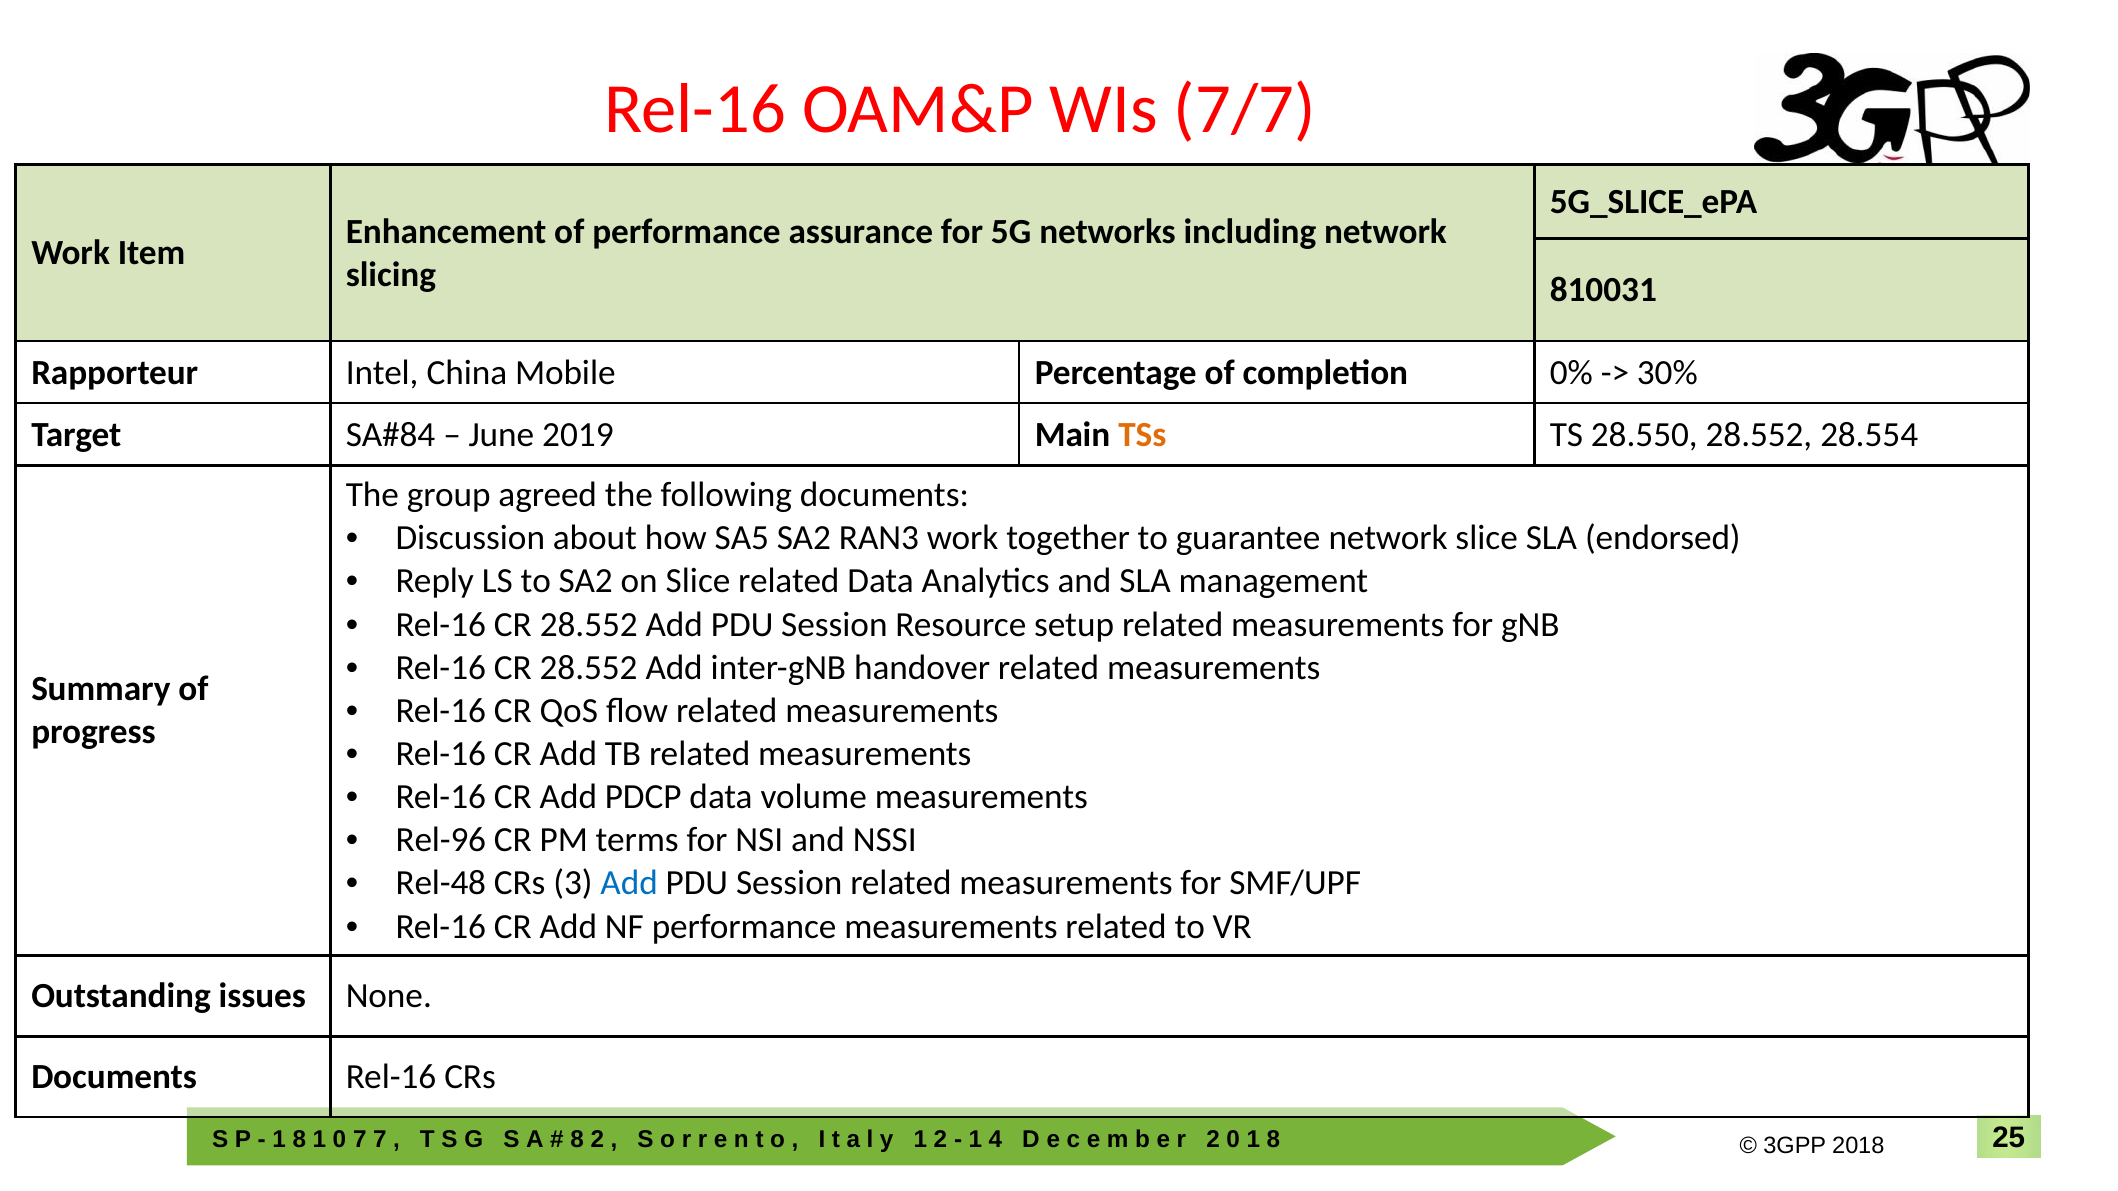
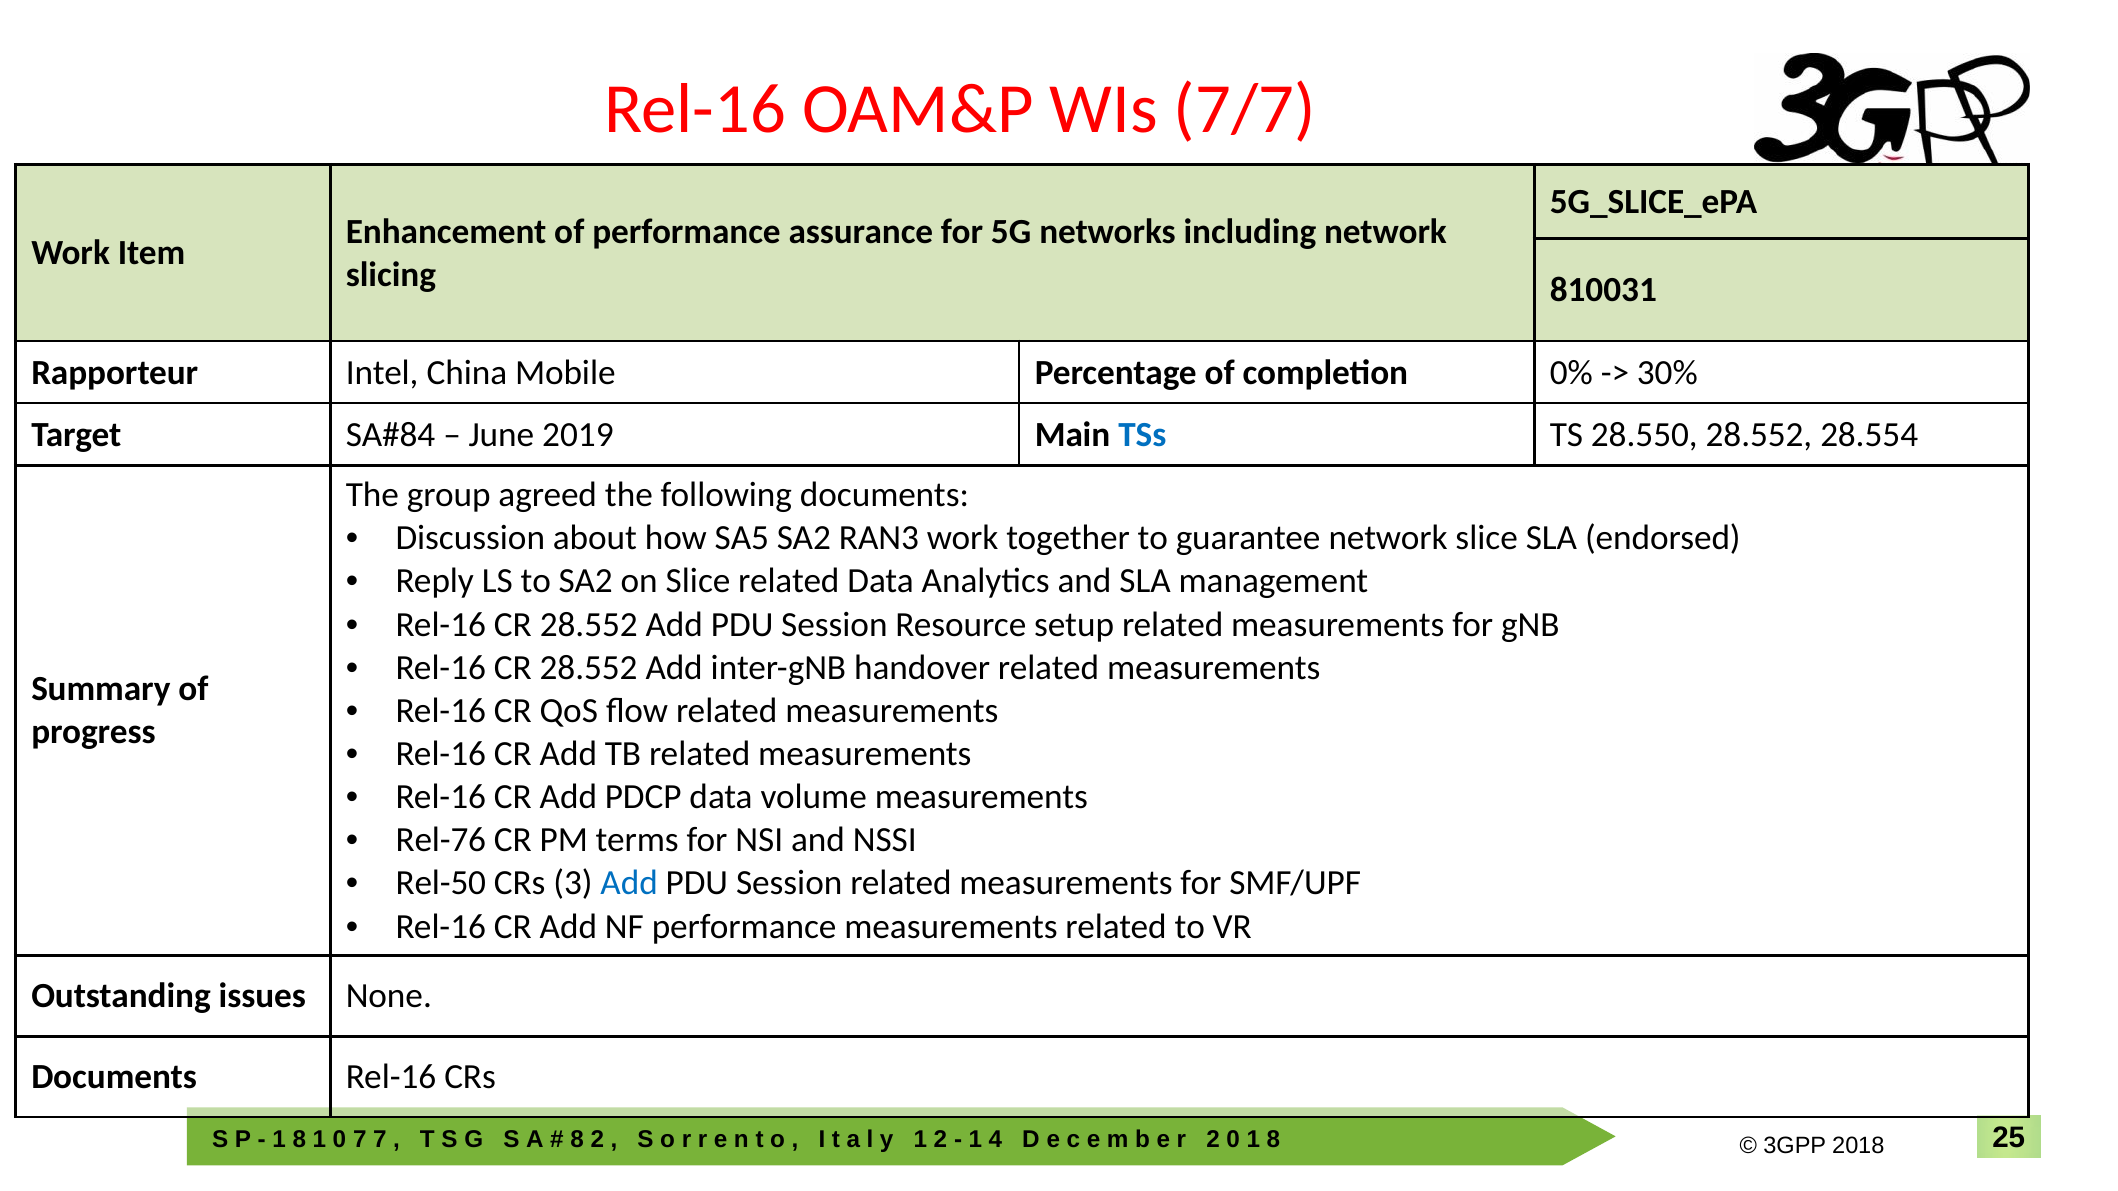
TSs colour: orange -> blue
Rel-96: Rel-96 -> Rel-76
Rel-48: Rel-48 -> Rel-50
